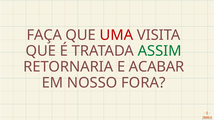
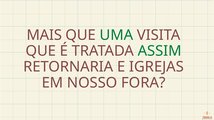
FAÇA: FAÇA -> MAIS
UMA colour: red -> green
ACABAR: ACABAR -> IGREJAS
